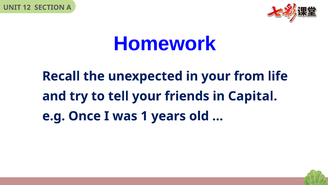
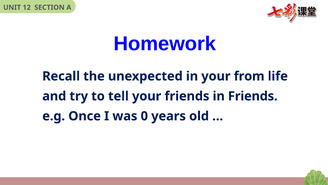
in Capital: Capital -> Friends
1: 1 -> 0
